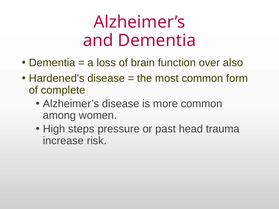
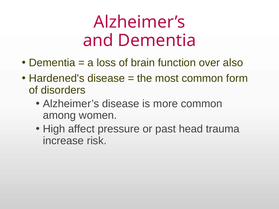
complete: complete -> disorders
steps: steps -> affect
